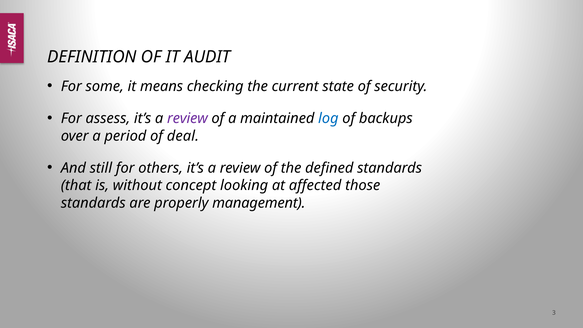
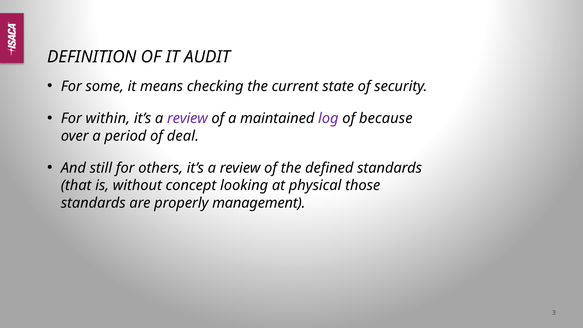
assess: assess -> within
log colour: blue -> purple
backups: backups -> because
affected: affected -> physical
